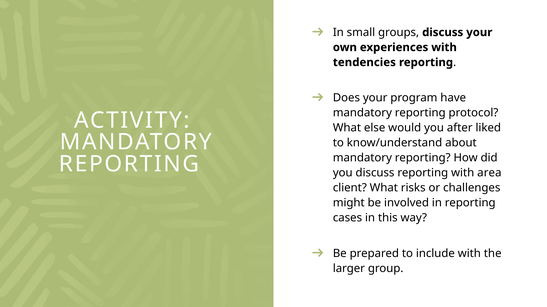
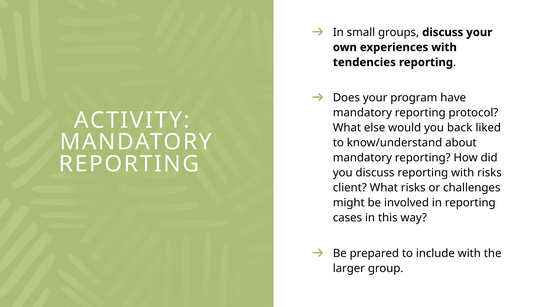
after: after -> back
with area: area -> risks
